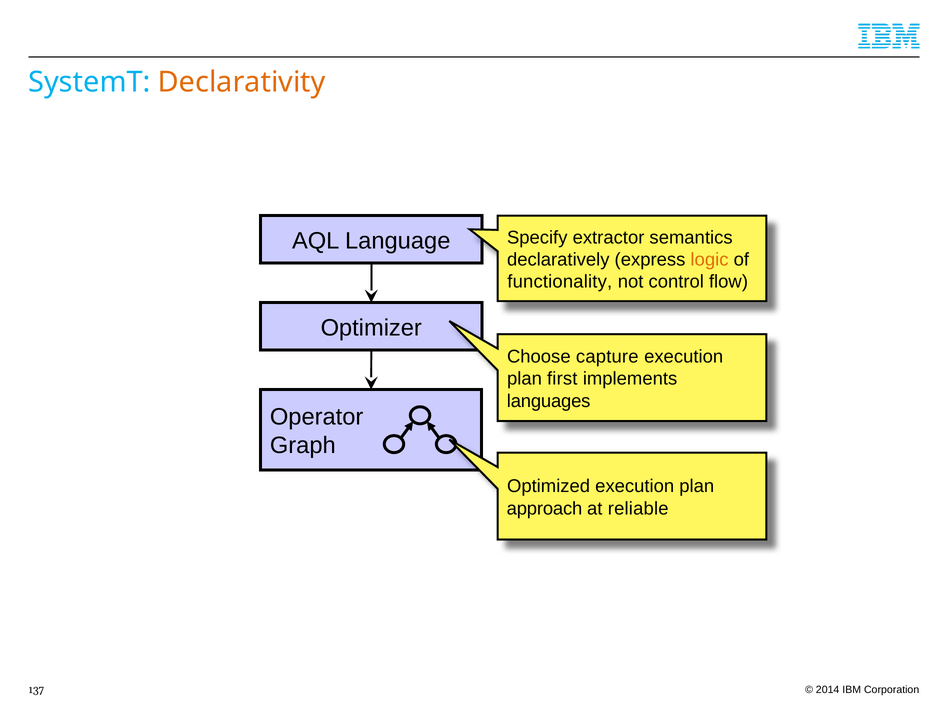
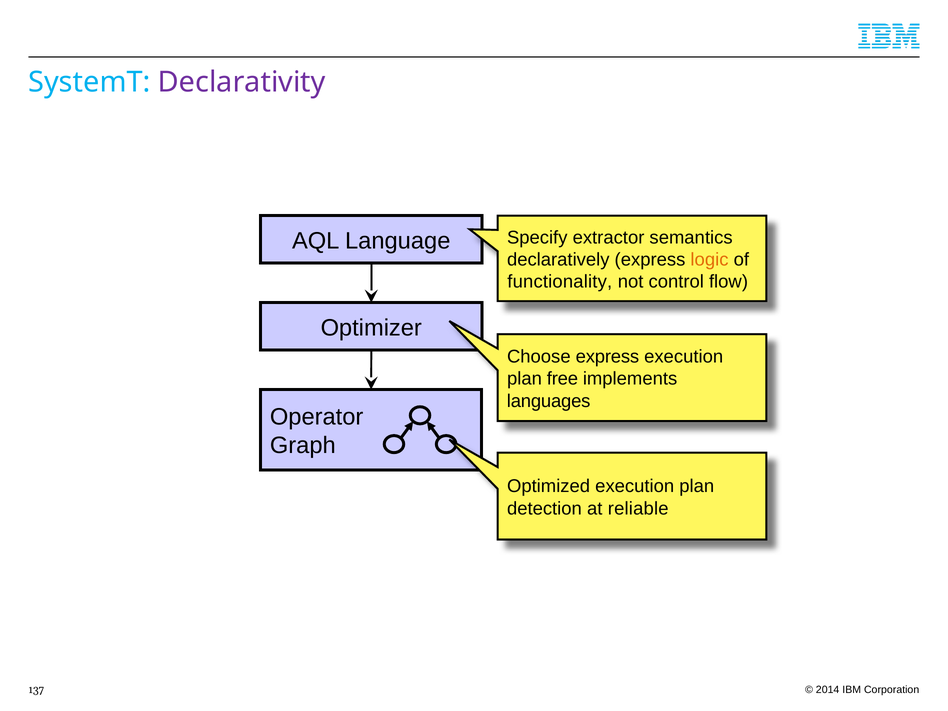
Declarativity colour: orange -> purple
Choose capture: capture -> express
first: first -> free
approach: approach -> detection
